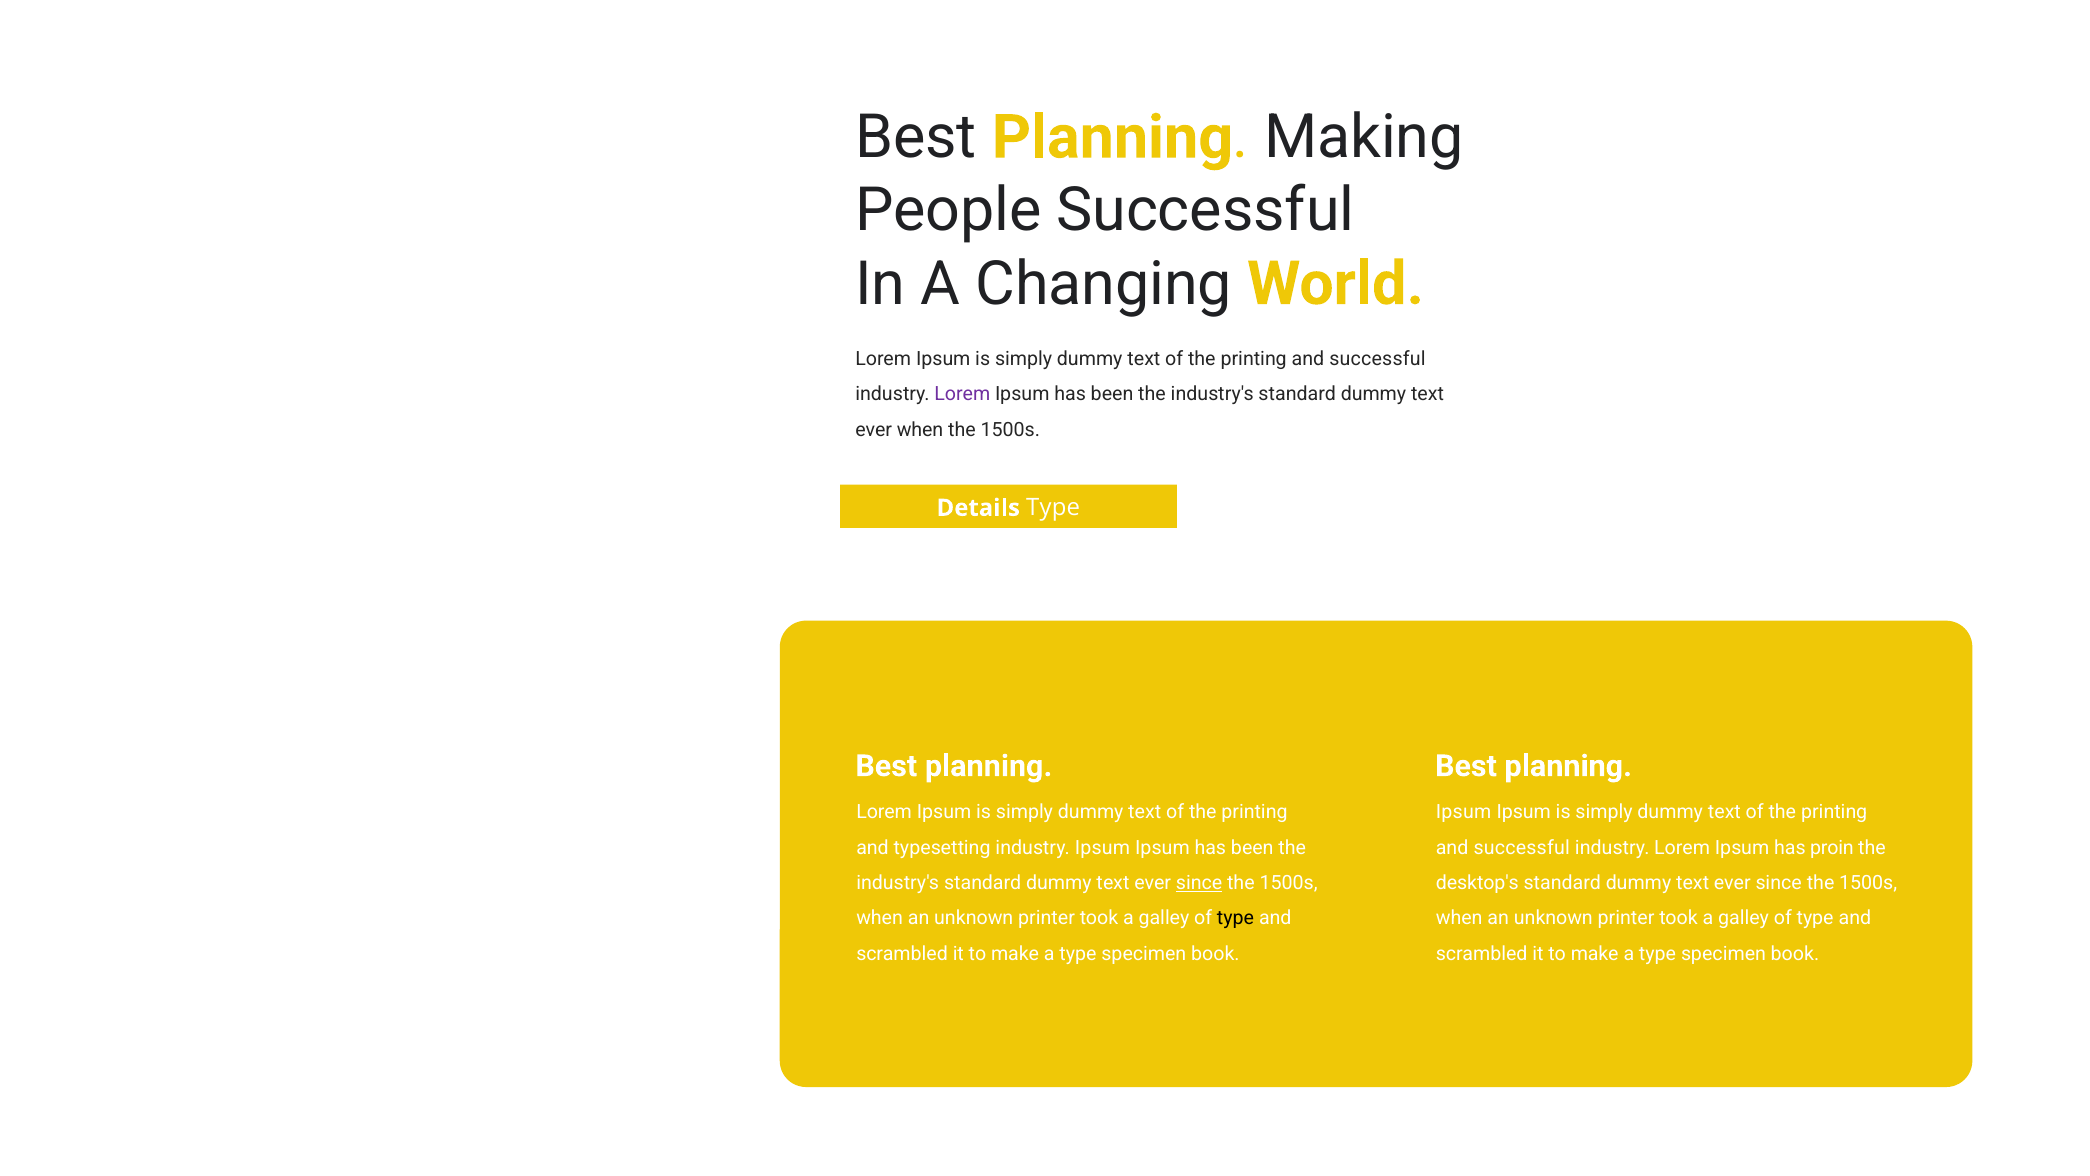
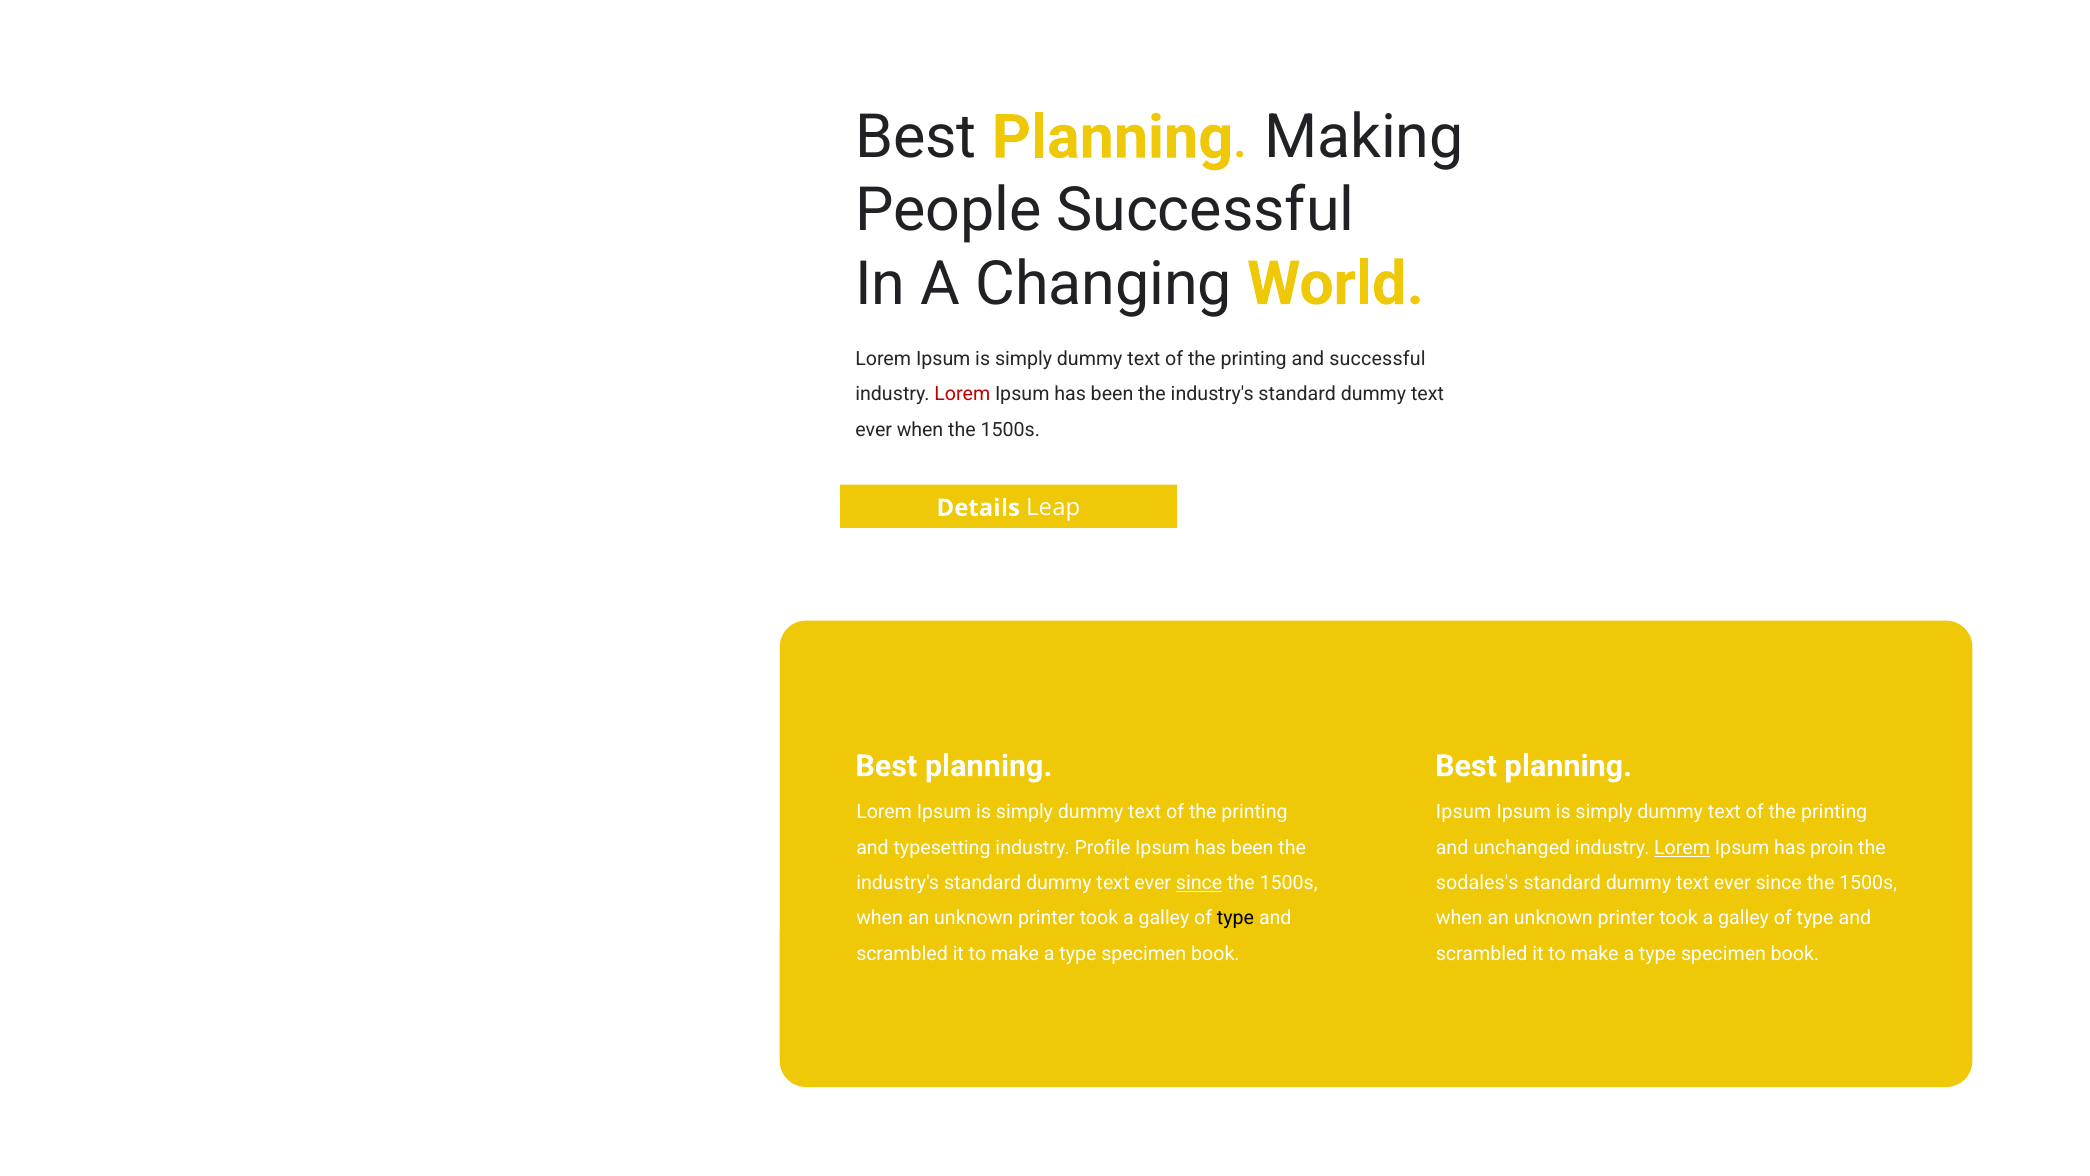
Lorem at (962, 394) colour: purple -> red
Details Type: Type -> Leap
industry Ipsum: Ipsum -> Profile
successful at (1522, 847): successful -> unchanged
Lorem at (1682, 847) underline: none -> present
desktop's: desktop's -> sodales's
